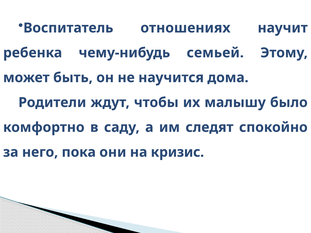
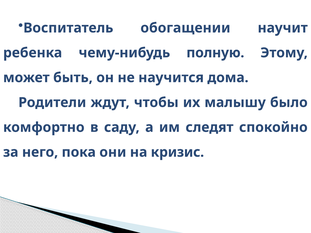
отношениях: отношениях -> обогащении
семьей: семьей -> полную
